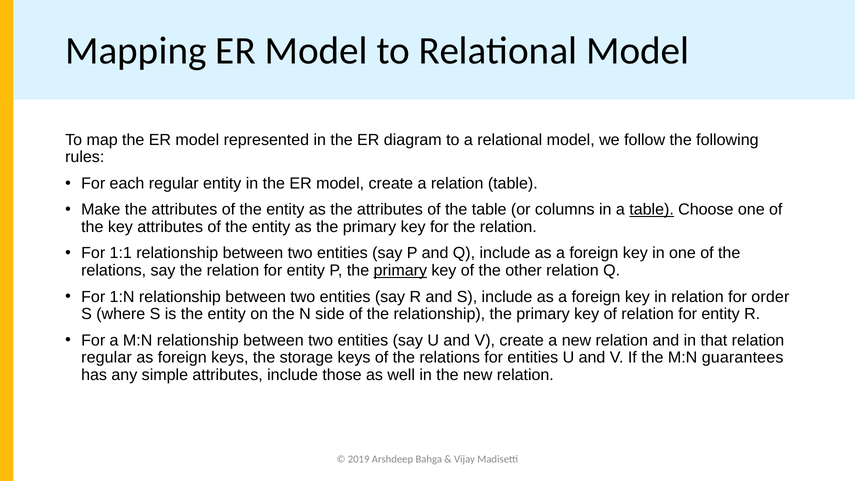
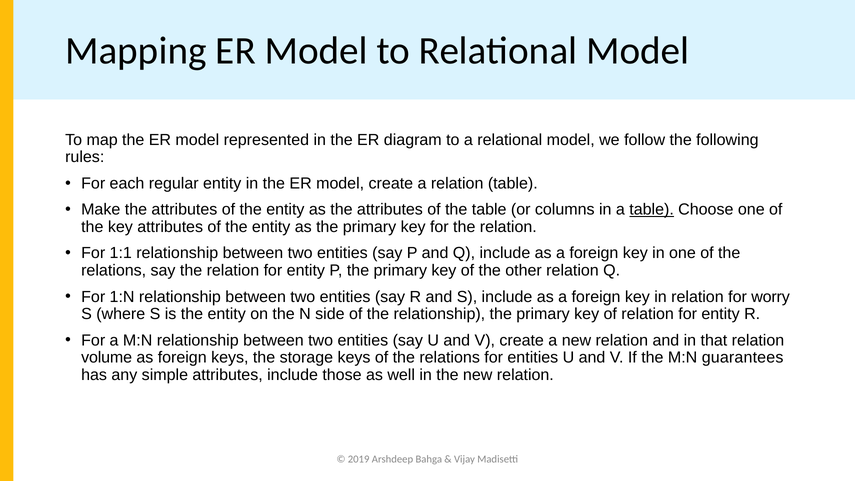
primary at (400, 270) underline: present -> none
order: order -> worry
regular at (106, 358): regular -> volume
